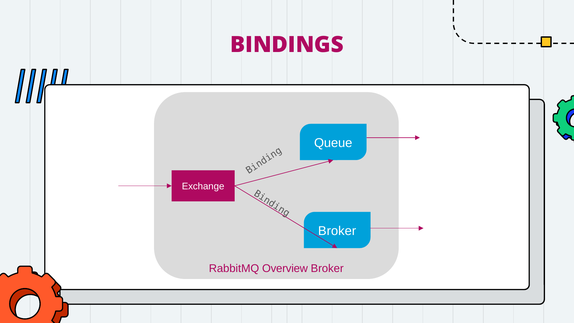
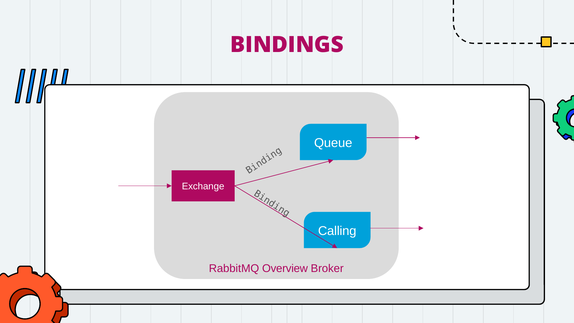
Broker at (337, 231): Broker -> Calling
